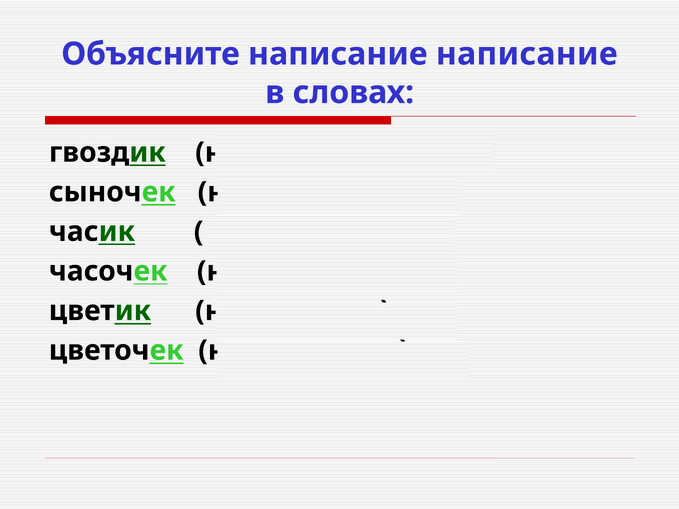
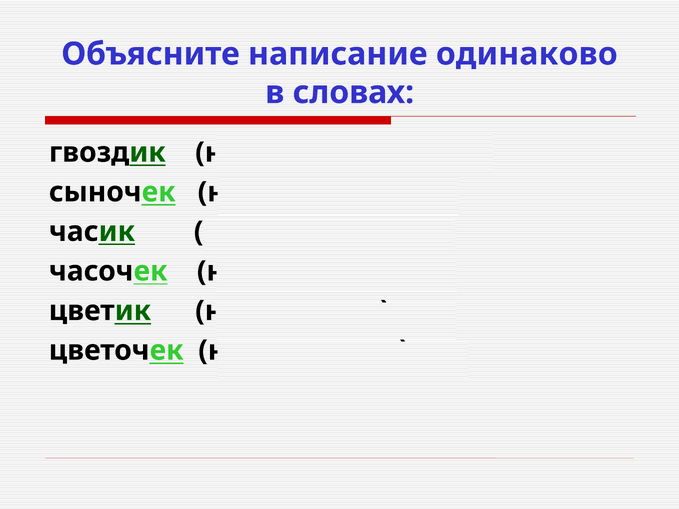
написание написание: написание -> одинаково
